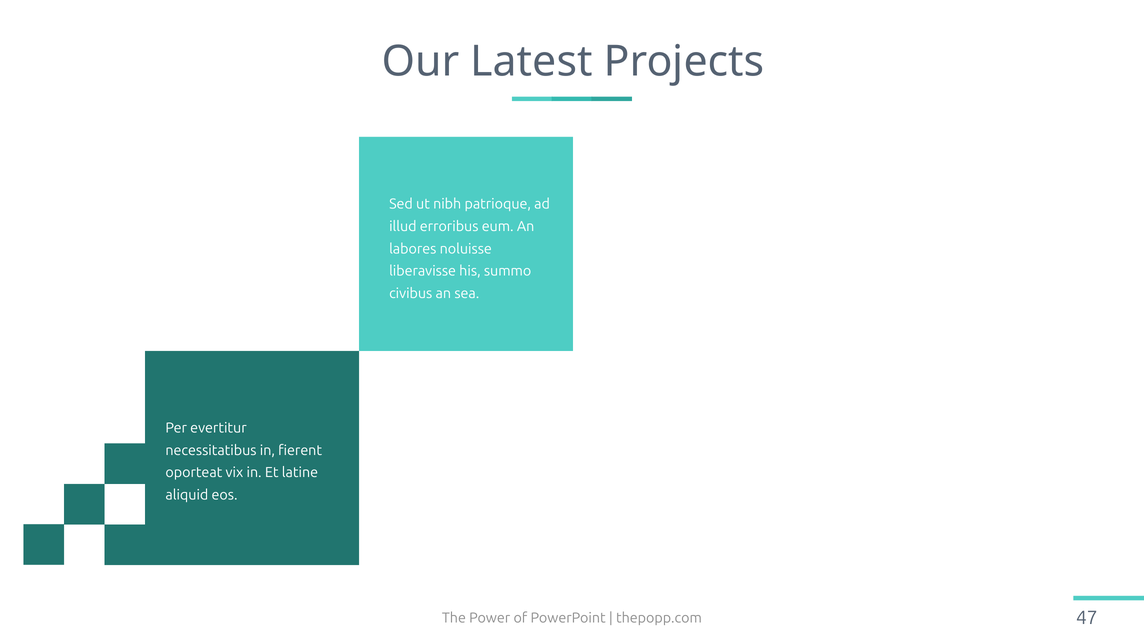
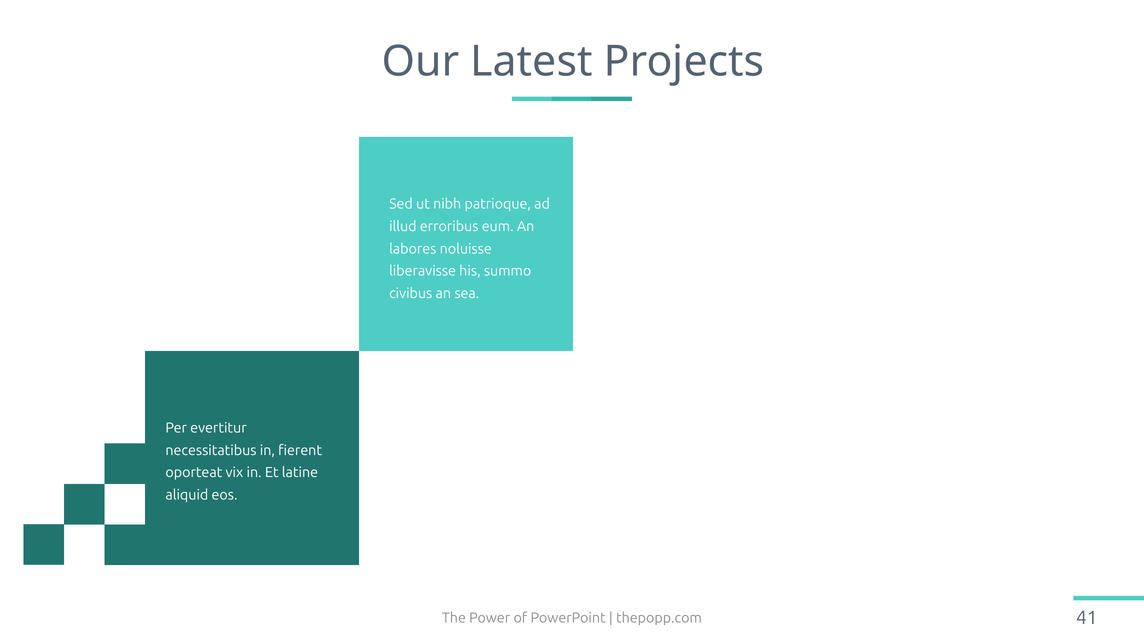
47: 47 -> 41
